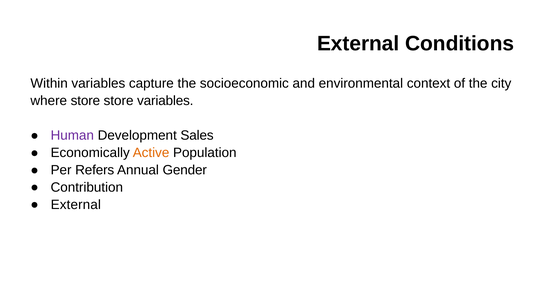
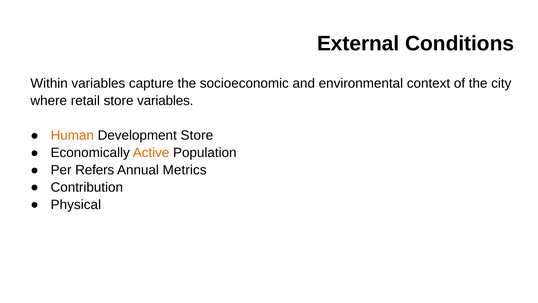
where store: store -> retail
Human colour: purple -> orange
Development Sales: Sales -> Store
Gender: Gender -> Metrics
External at (76, 204): External -> Physical
